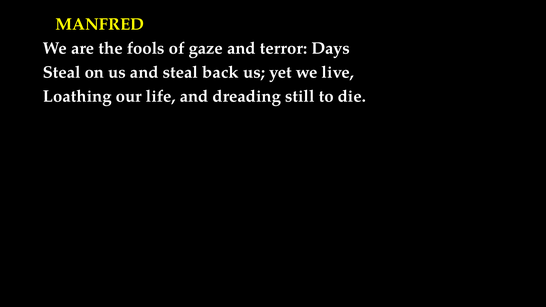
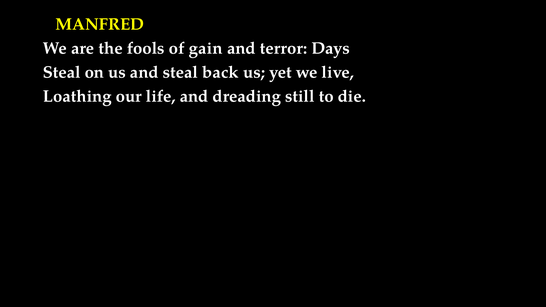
gaze: gaze -> gain
